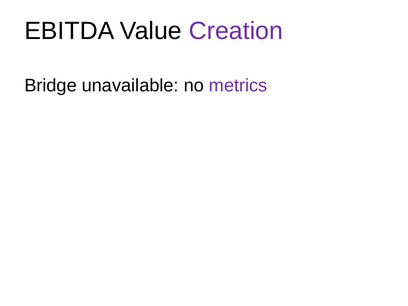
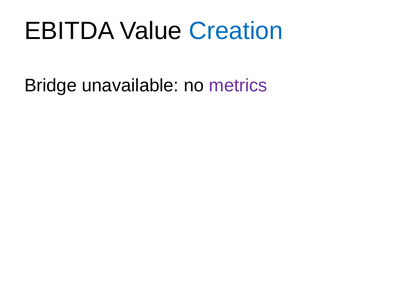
Creation colour: purple -> blue
